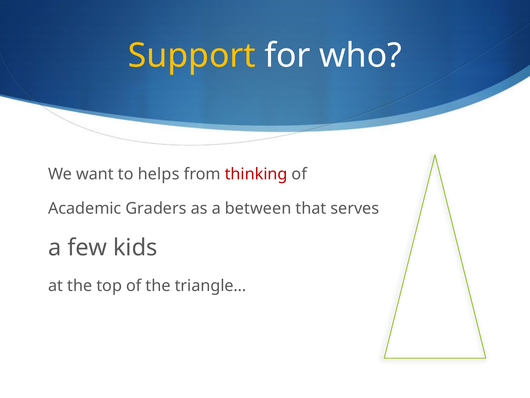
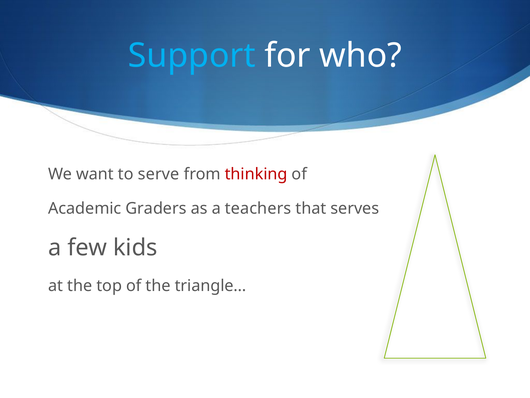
Support colour: yellow -> light blue
helps: helps -> serve
between: between -> teachers
